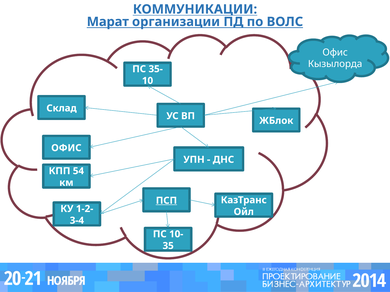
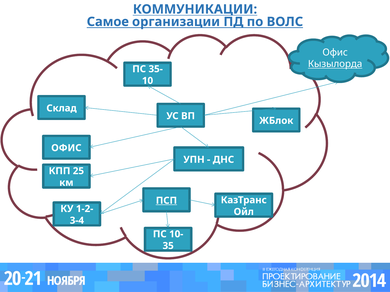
Марат: Марат -> Самое
Кызылорда underline: none -> present
54: 54 -> 25
